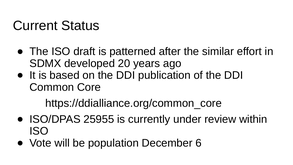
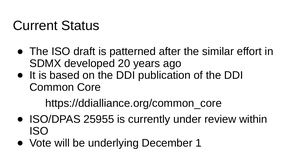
population: population -> underlying
6: 6 -> 1
